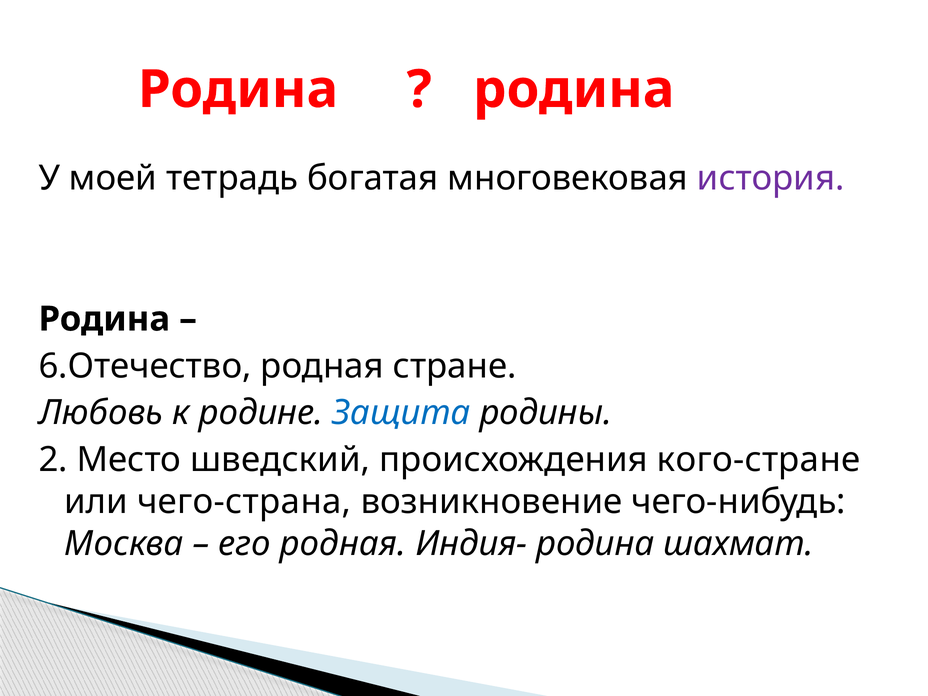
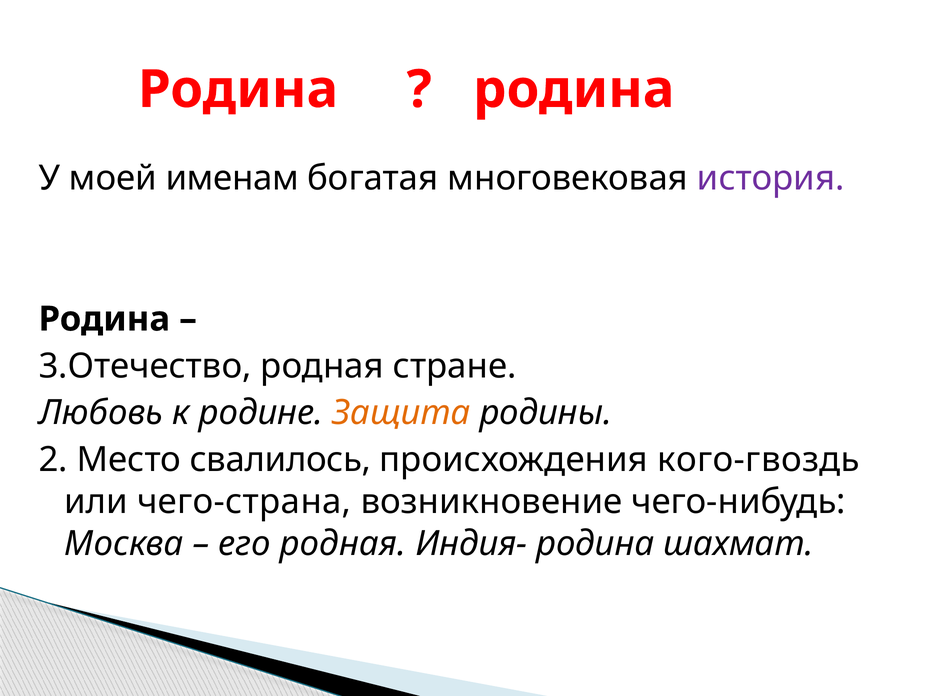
тетрадь: тетрадь -> именам
6.Отечество: 6.Отечество -> 3.Отечество
Защита colour: blue -> orange
шведский: шведский -> свалилось
кого-стране: кого-стране -> кого-гвоздь
